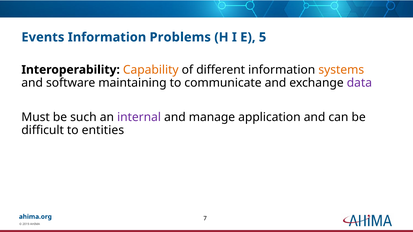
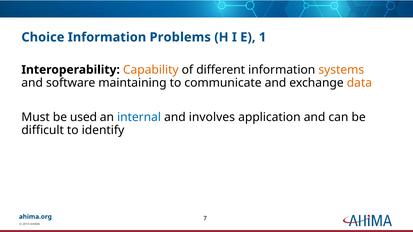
Events: Events -> Choice
5: 5 -> 1
data colour: purple -> orange
such: such -> used
internal colour: purple -> blue
manage: manage -> involves
entities: entities -> identify
